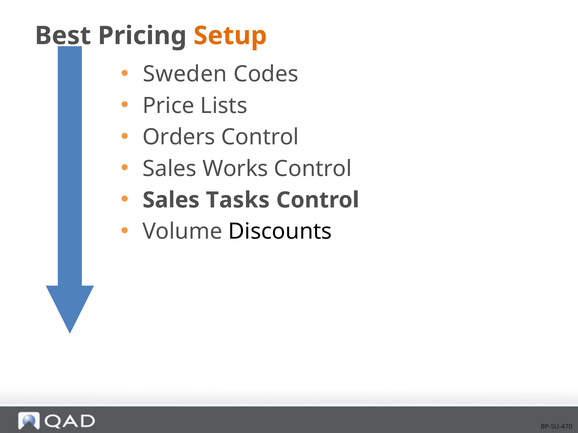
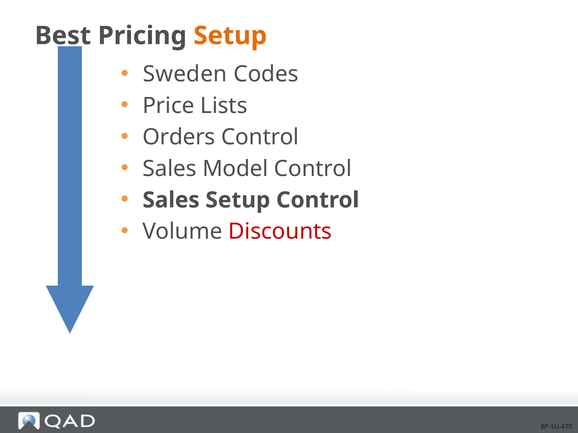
Works: Works -> Model
Sales Tasks: Tasks -> Setup
Discounts colour: black -> red
